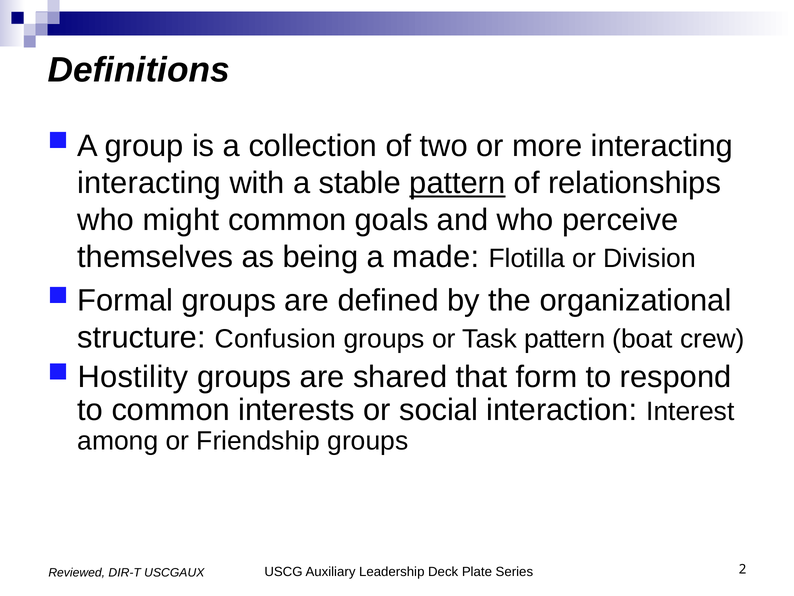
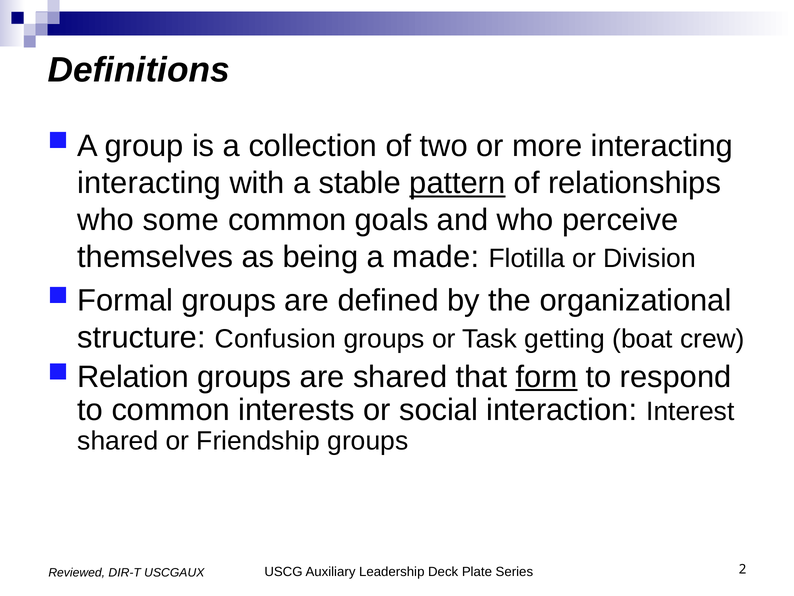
might: might -> some
Task pattern: pattern -> getting
Hostility: Hostility -> Relation
form underline: none -> present
among at (118, 441): among -> shared
